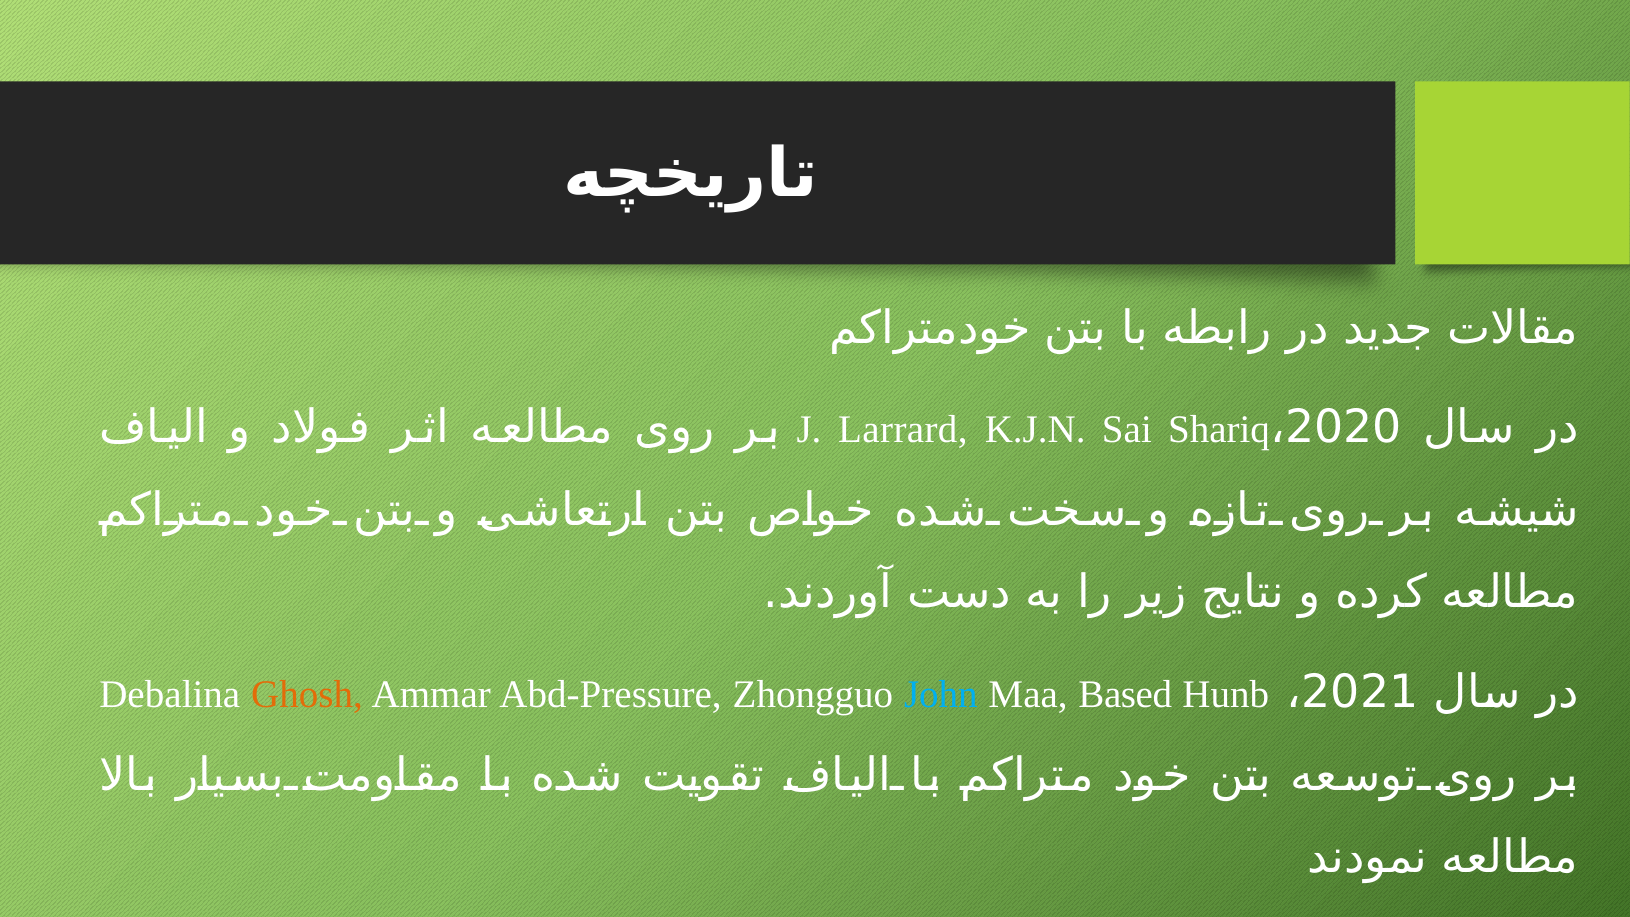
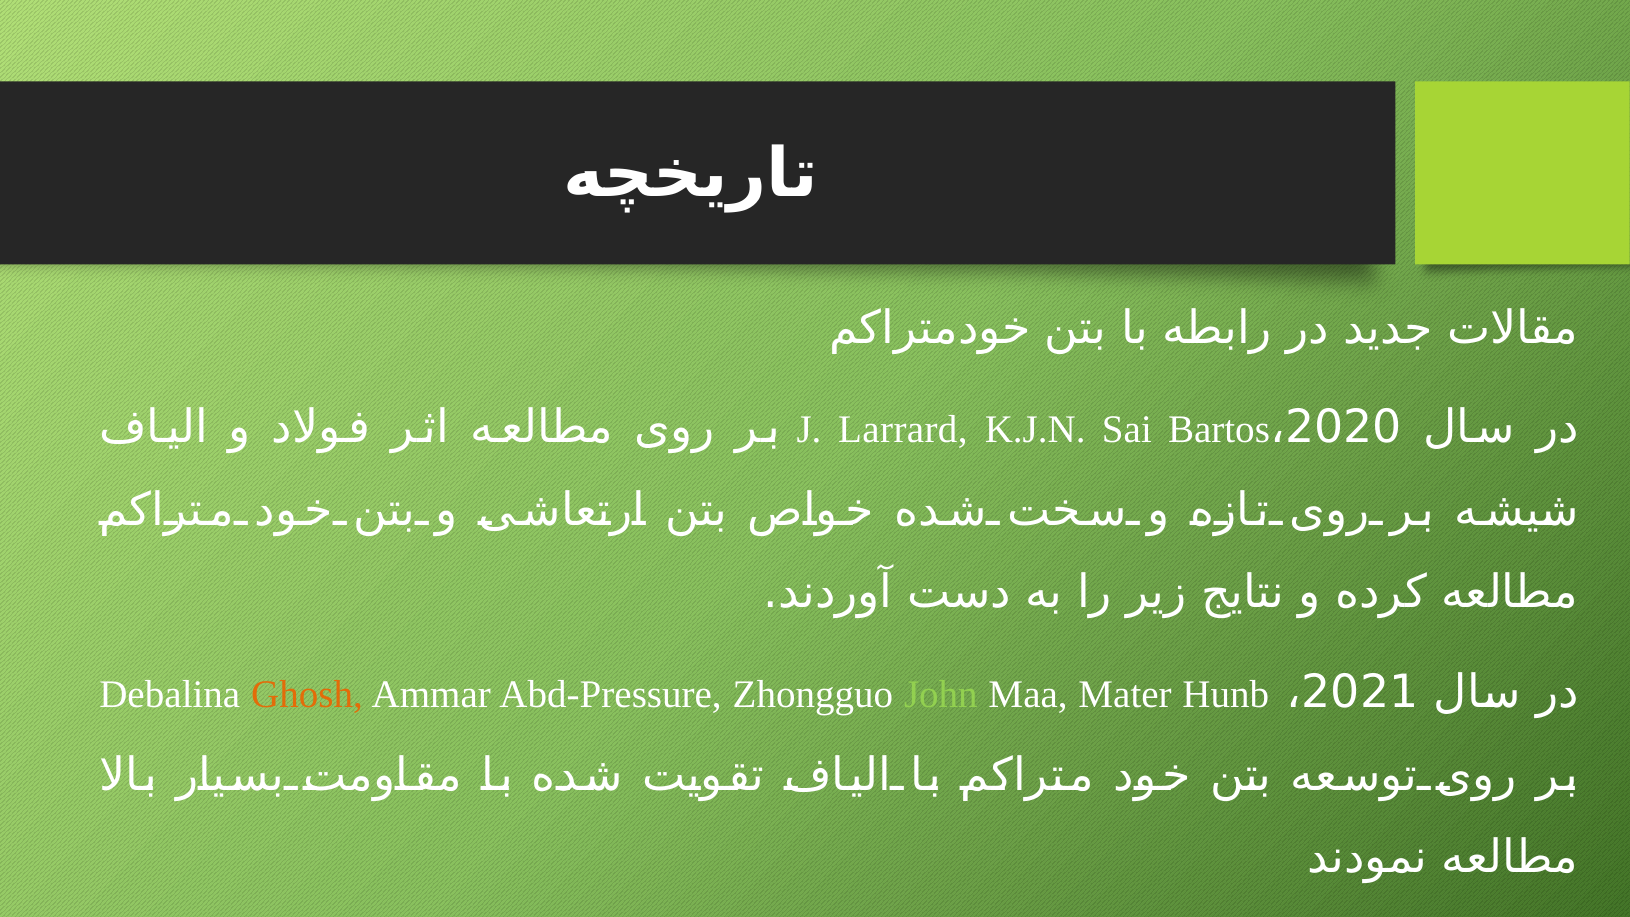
Shariq: Shariq -> Bartos
John colour: light blue -> light green
Based: Based -> Mater
